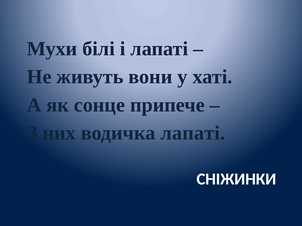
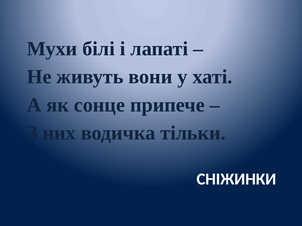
водичка лапаті: лапаті -> тільки
